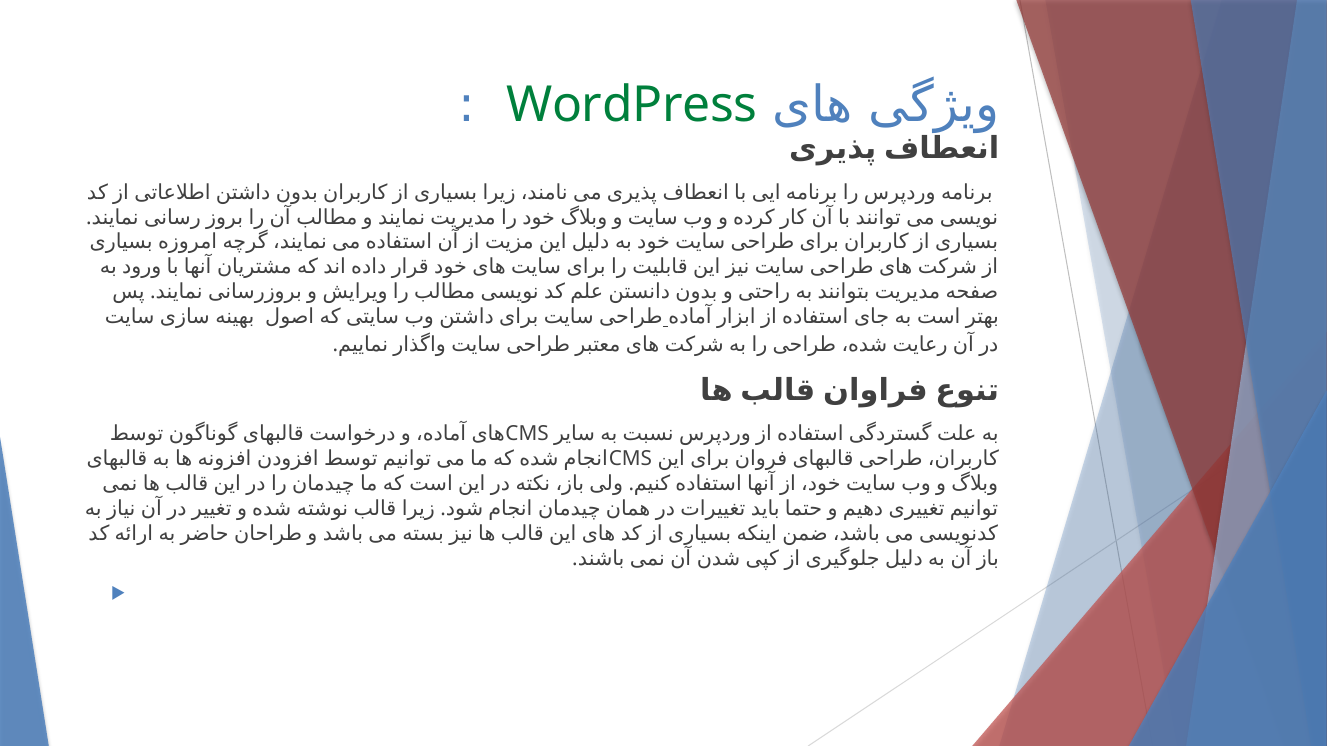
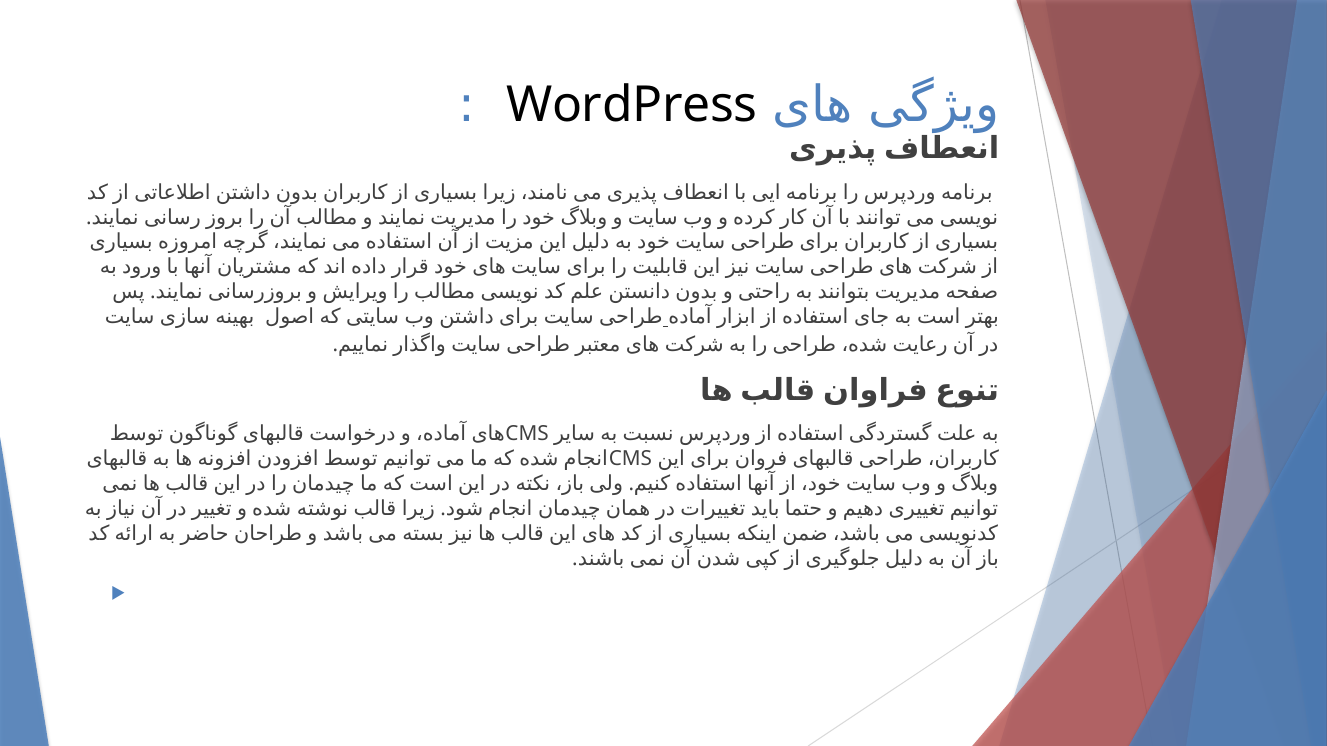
WordPress colour: green -> black
